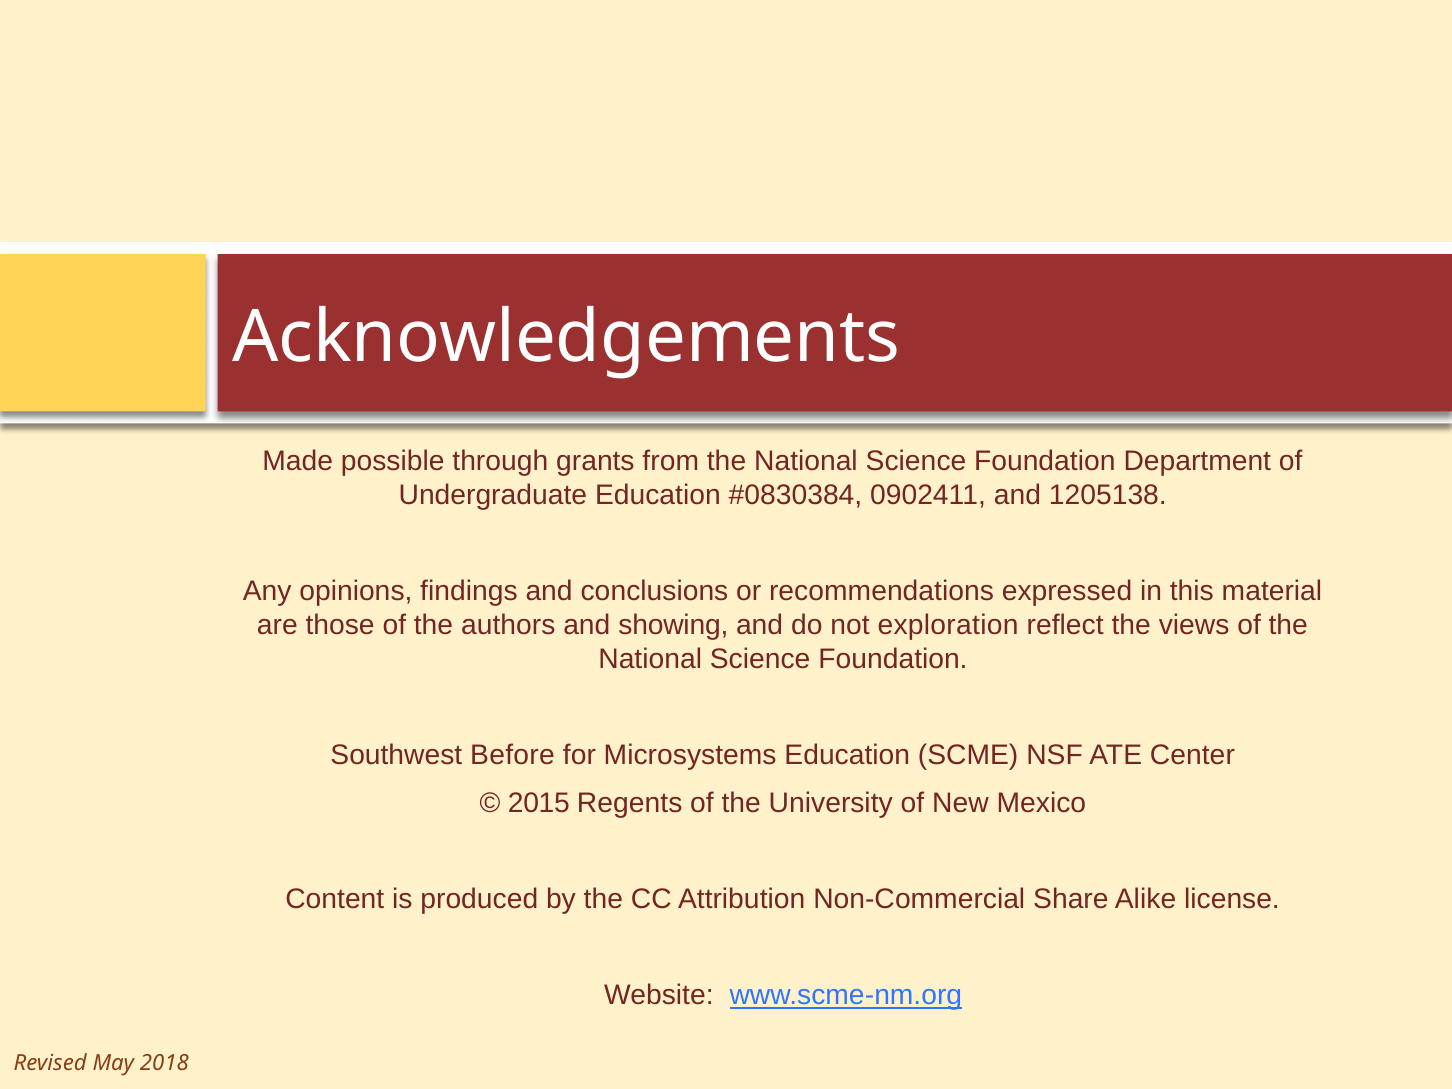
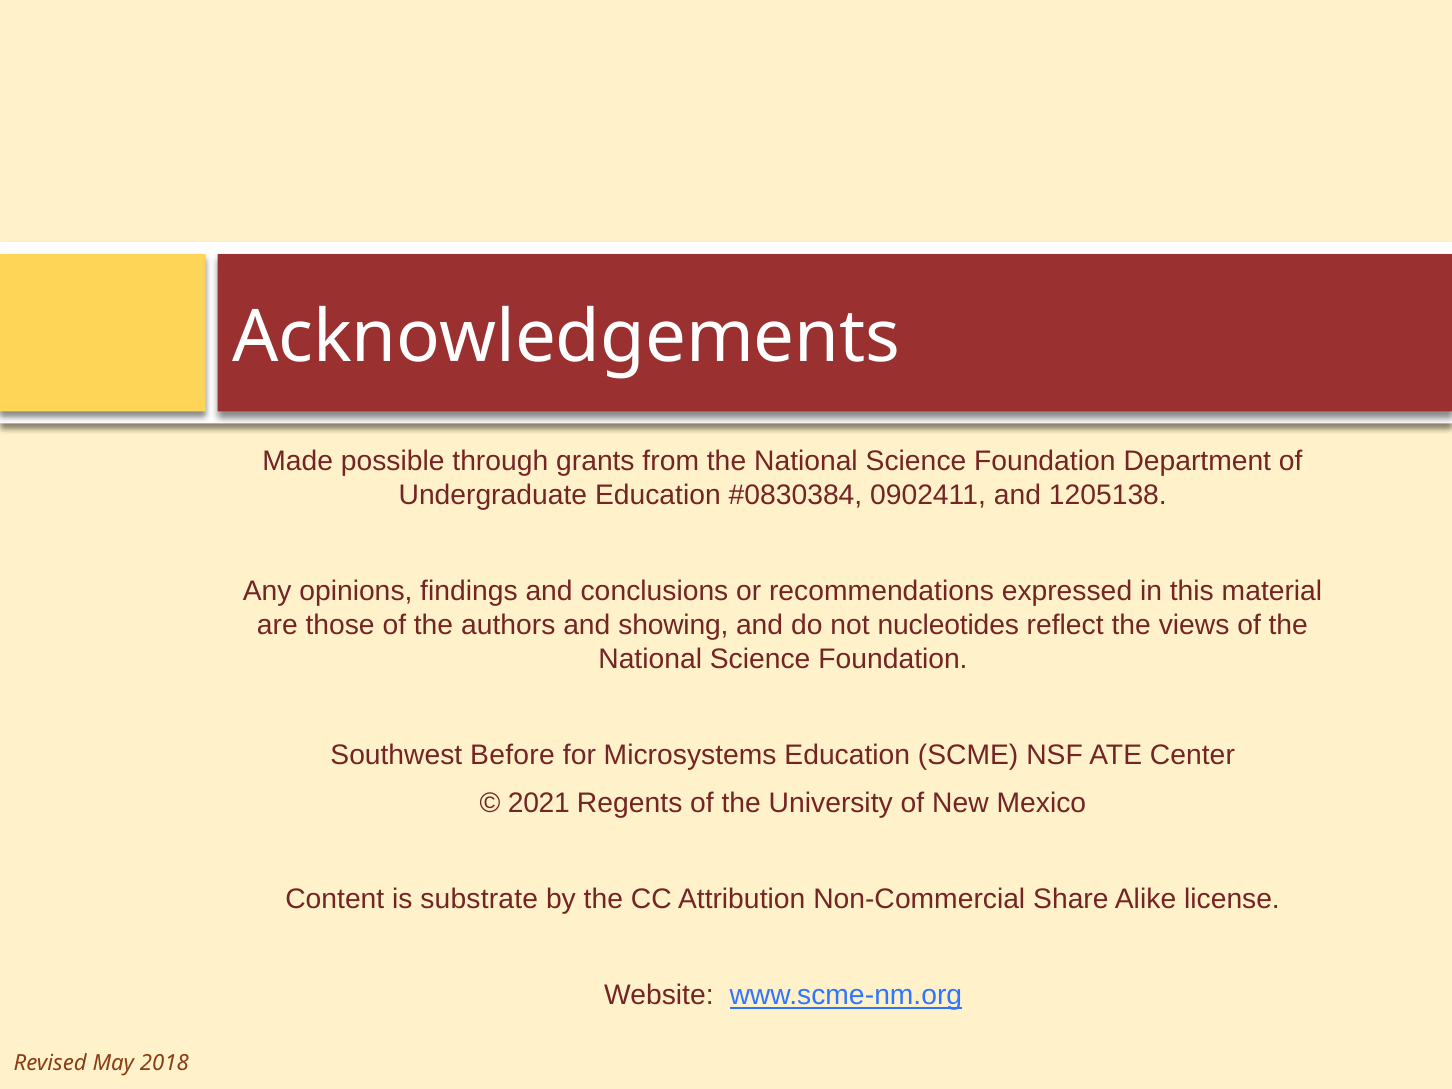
exploration: exploration -> nucleotides
2015: 2015 -> 2021
produced: produced -> substrate
